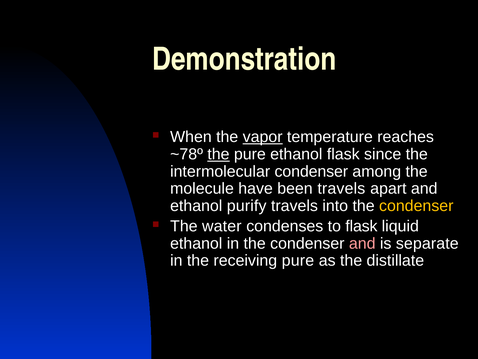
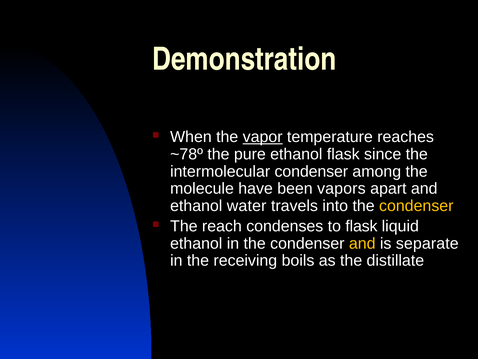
the at (218, 154) underline: present -> none
been travels: travels -> vapors
purify: purify -> water
water: water -> reach
and at (362, 243) colour: pink -> yellow
receiving pure: pure -> boils
